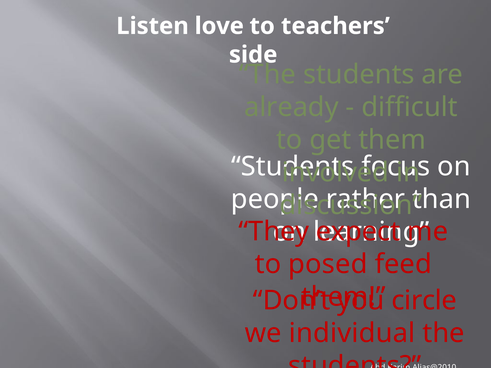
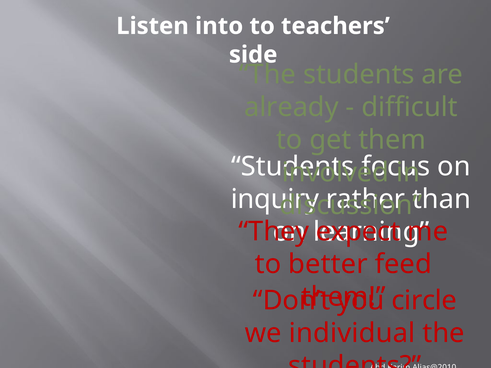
love: love -> into
people: people -> inquiry
posed: posed -> better
